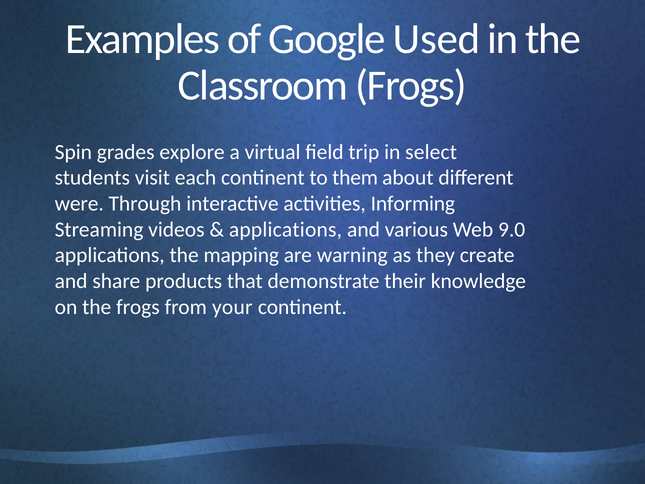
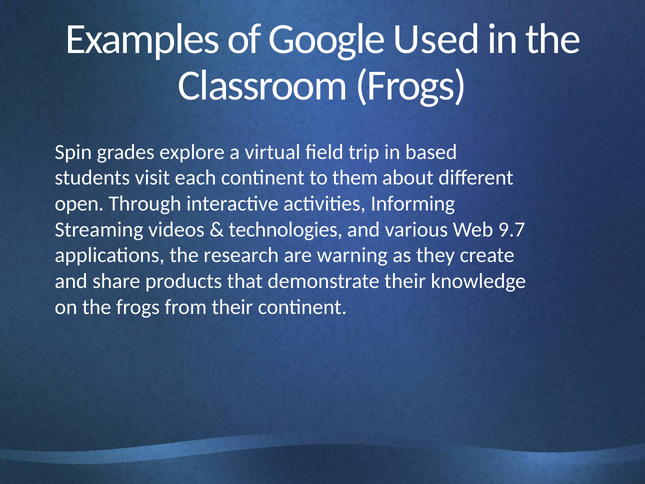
select: select -> based
were: were -> open
applications at (285, 229): applications -> technologies
9.0: 9.0 -> 9.7
mapping: mapping -> research
from your: your -> their
